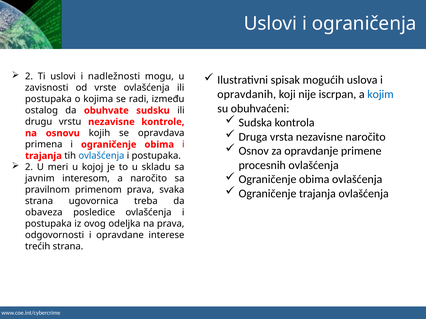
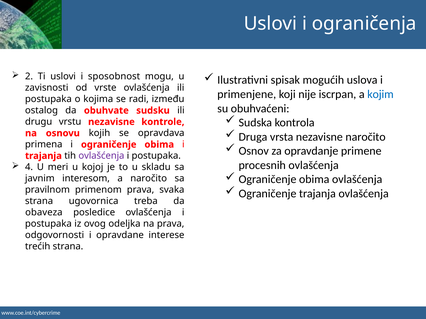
nadležnosti: nadležnosti -> sposobnost
opravdanih: opravdanih -> primenjene
ovlašćenja at (101, 156) colour: blue -> purple
2 at (29, 167): 2 -> 4
